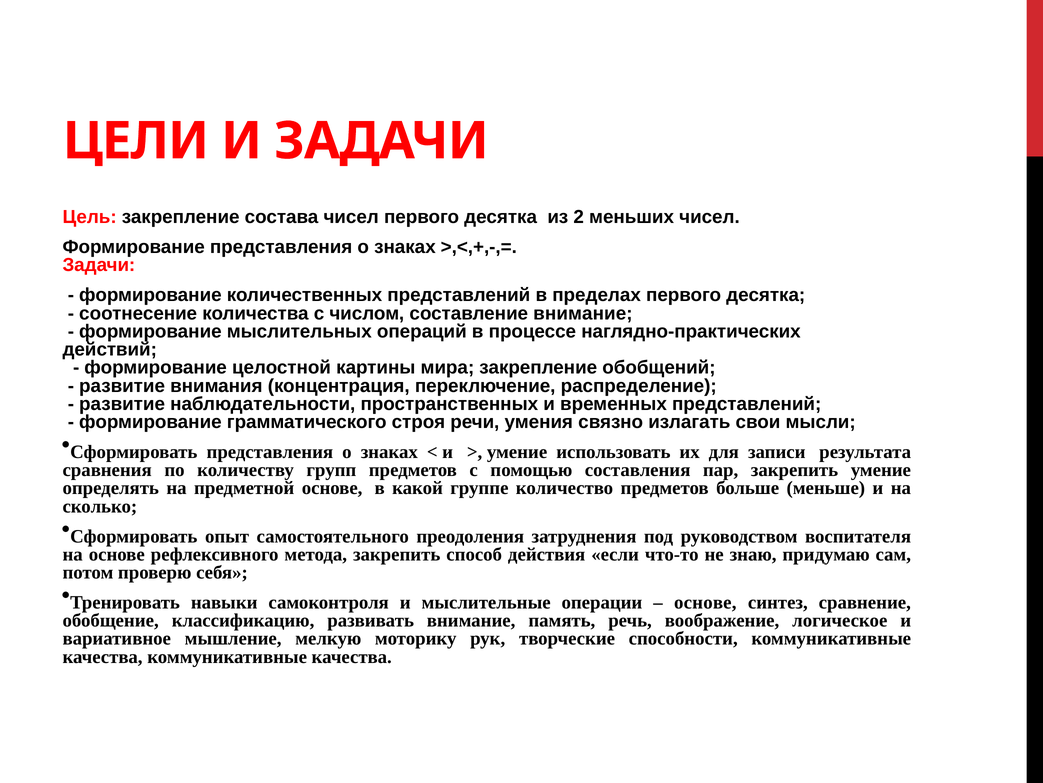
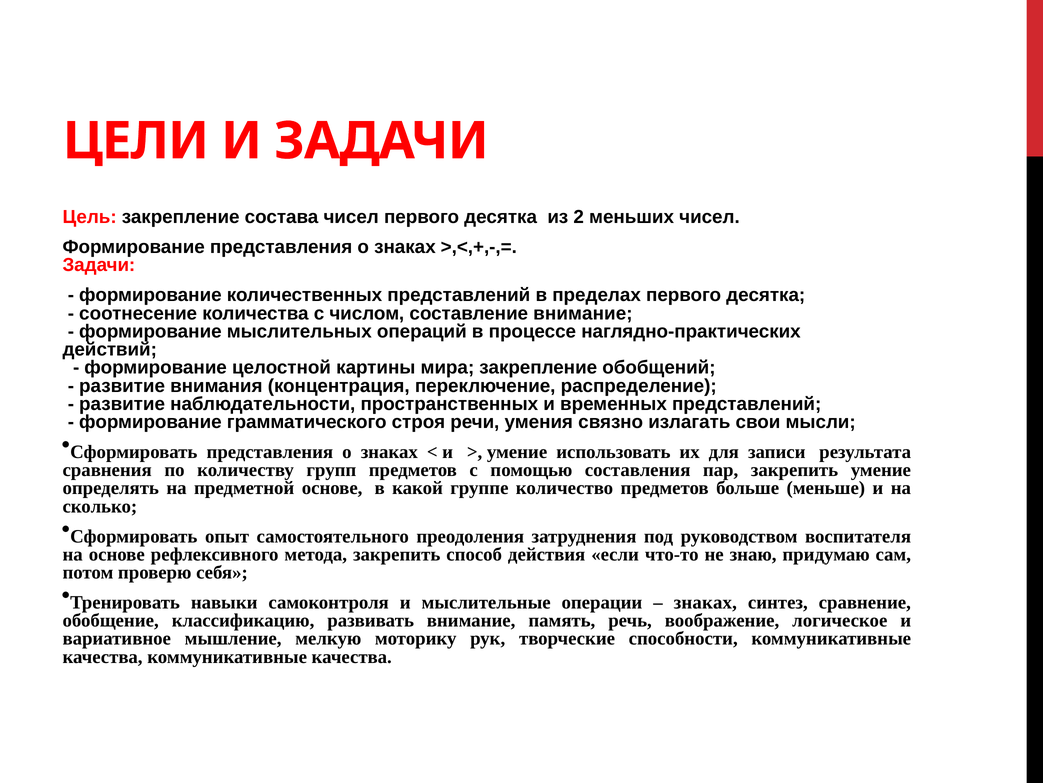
основе at (705, 602): основе -> знаках
